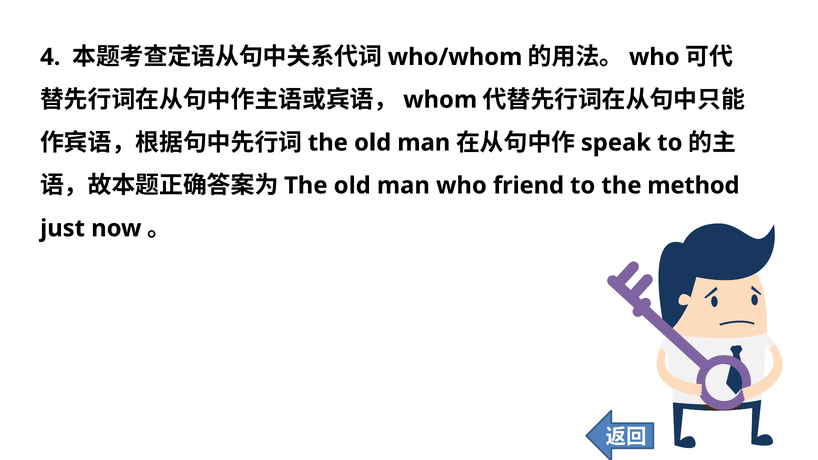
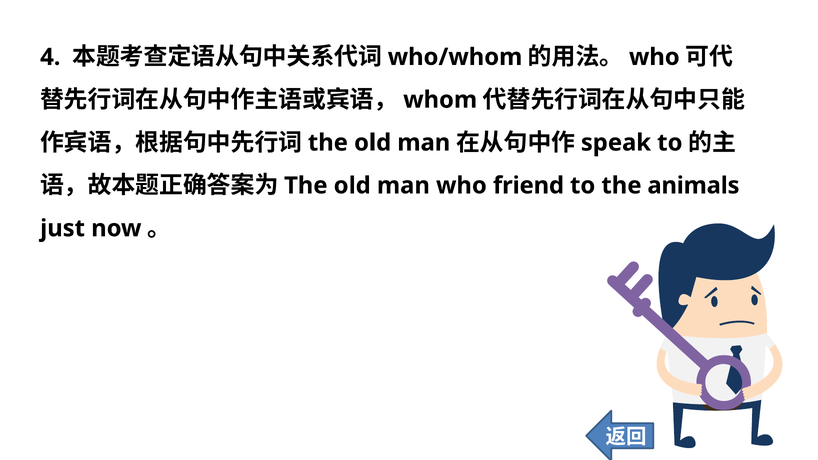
method: method -> animals
